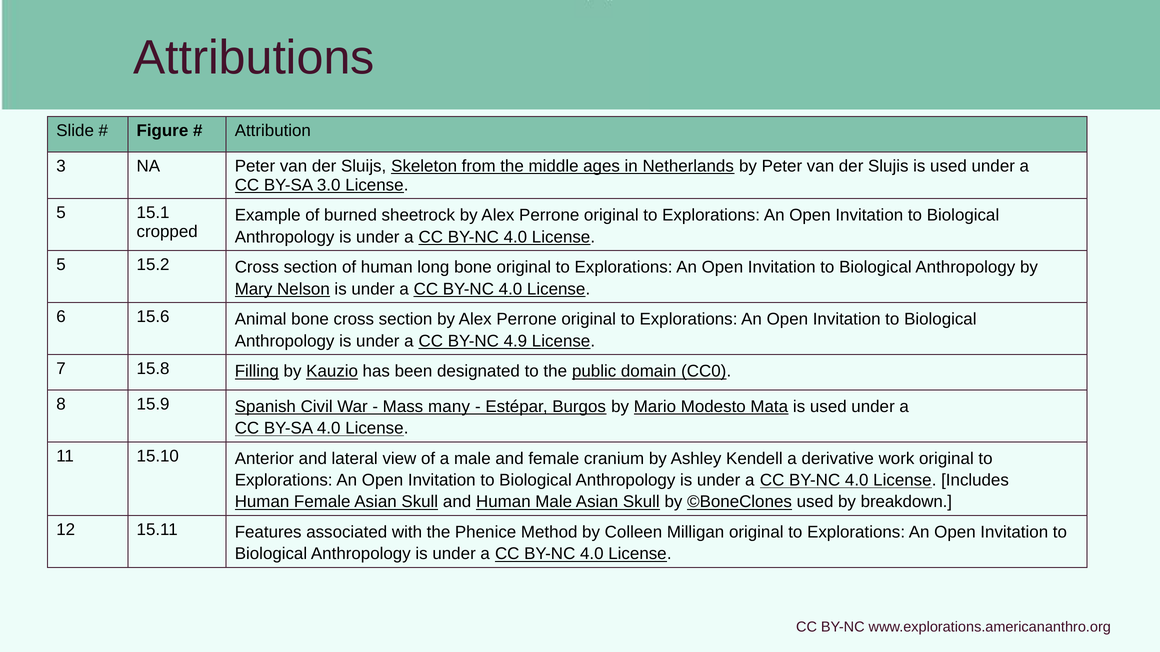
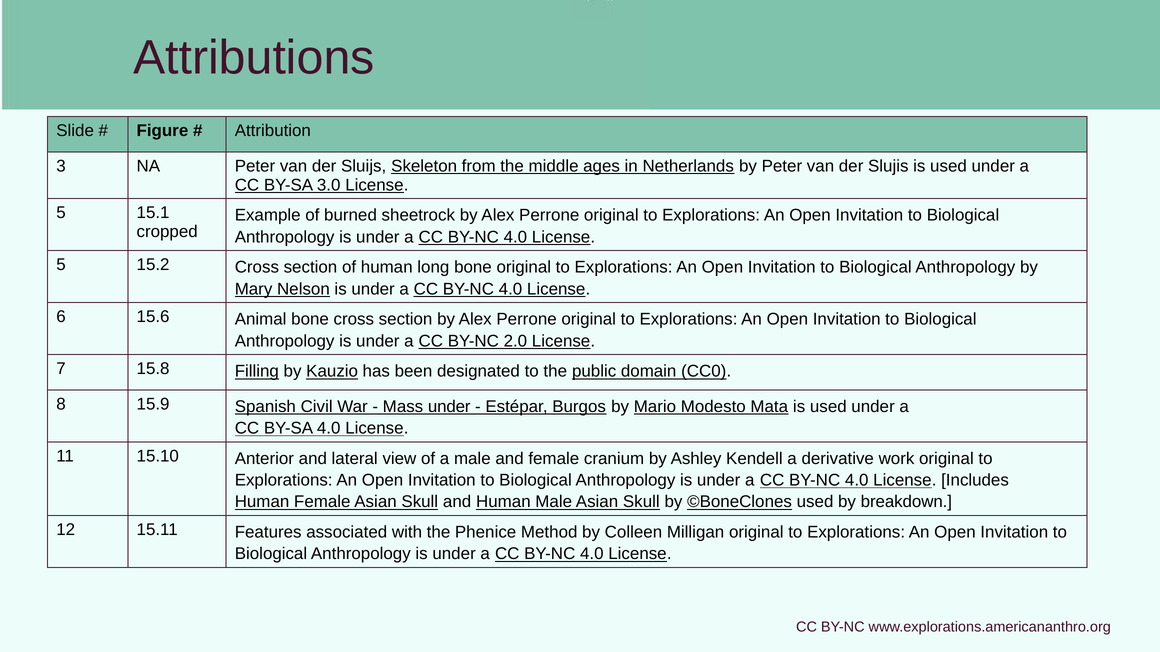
4.9: 4.9 -> 2.0
Mass many: many -> under
